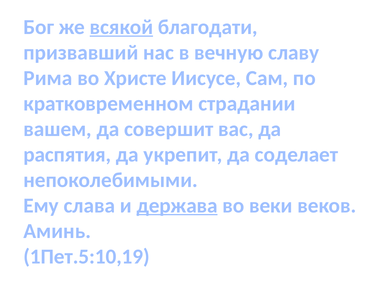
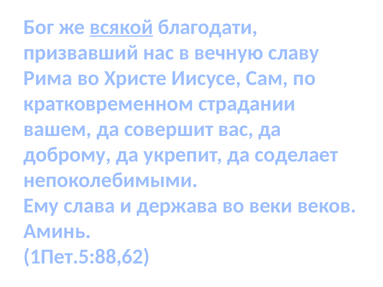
распятия: распятия -> доброму
держава underline: present -> none
1Пет.5:10,19: 1Пет.5:10,19 -> 1Пет.5:88,62
